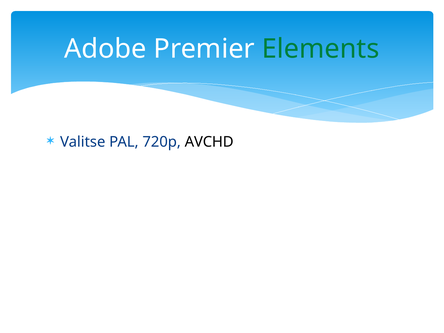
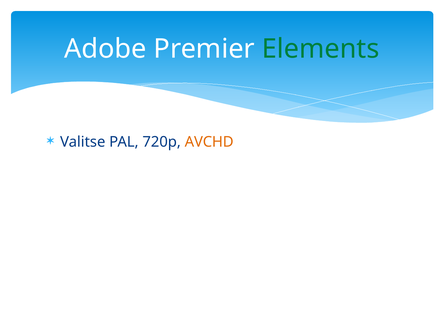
AVCHD colour: black -> orange
